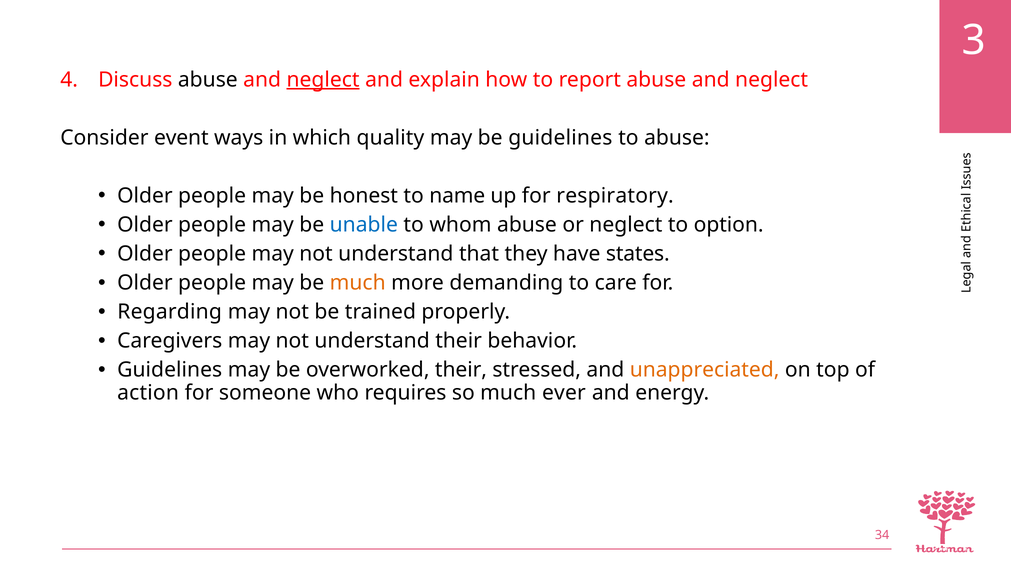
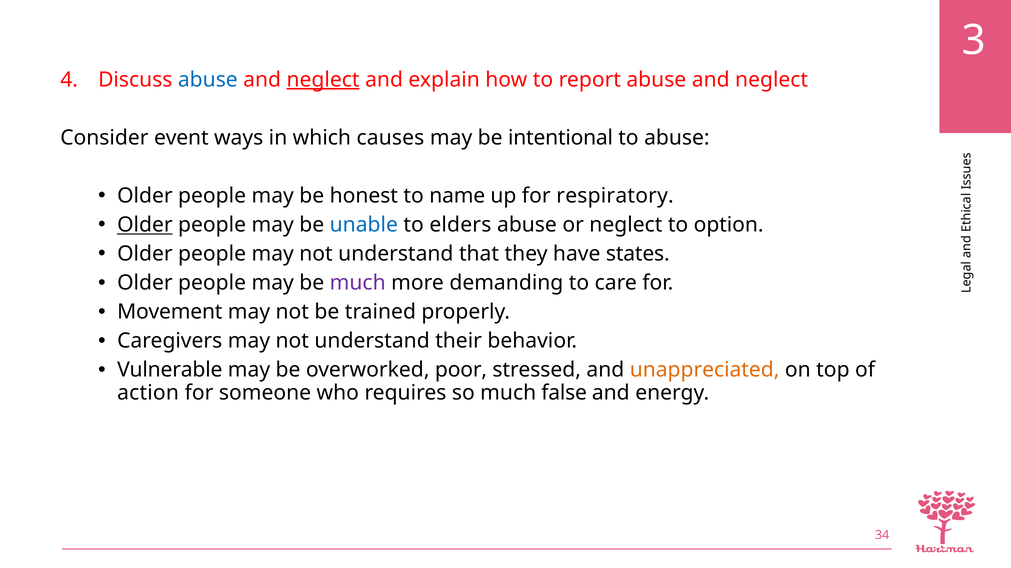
abuse at (208, 80) colour: black -> blue
quality: quality -> causes
be guidelines: guidelines -> intentional
Older at (145, 225) underline: none -> present
whom: whom -> elders
much at (358, 283) colour: orange -> purple
Regarding: Regarding -> Movement
Guidelines at (170, 370): Guidelines -> Vulnerable
overworked their: their -> poor
ever: ever -> false
